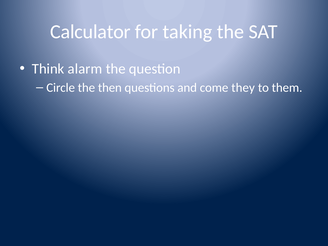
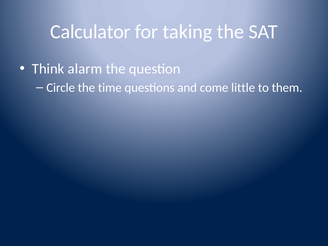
then: then -> time
they: they -> little
